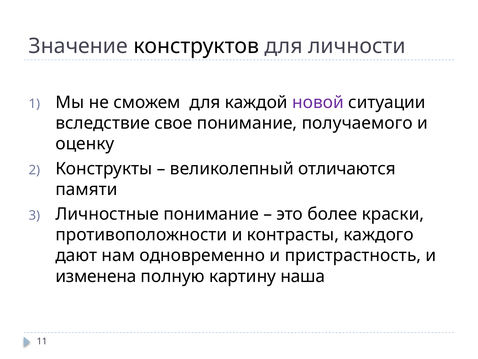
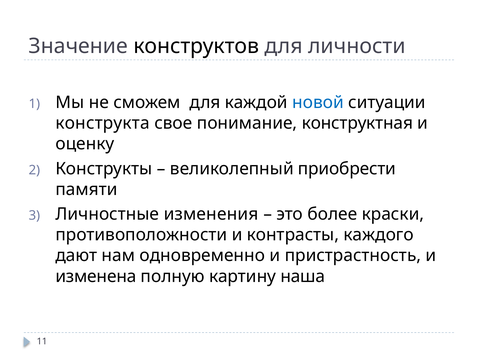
новой colour: purple -> blue
вследствие: вследствие -> конструкта
получаемого: получаемого -> конструктная
отличаются: отличаются -> приобрести
Личностные понимание: понимание -> изменения
